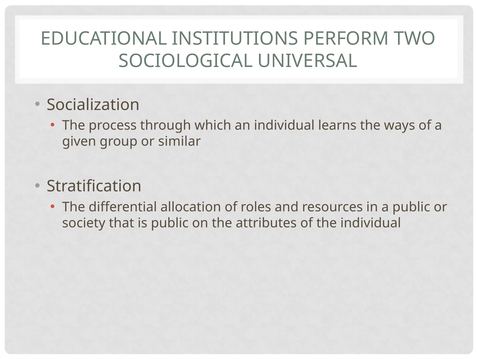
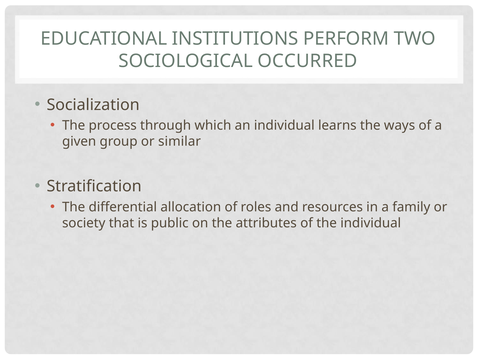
UNIVERSAL: UNIVERSAL -> OCCURRED
a public: public -> family
